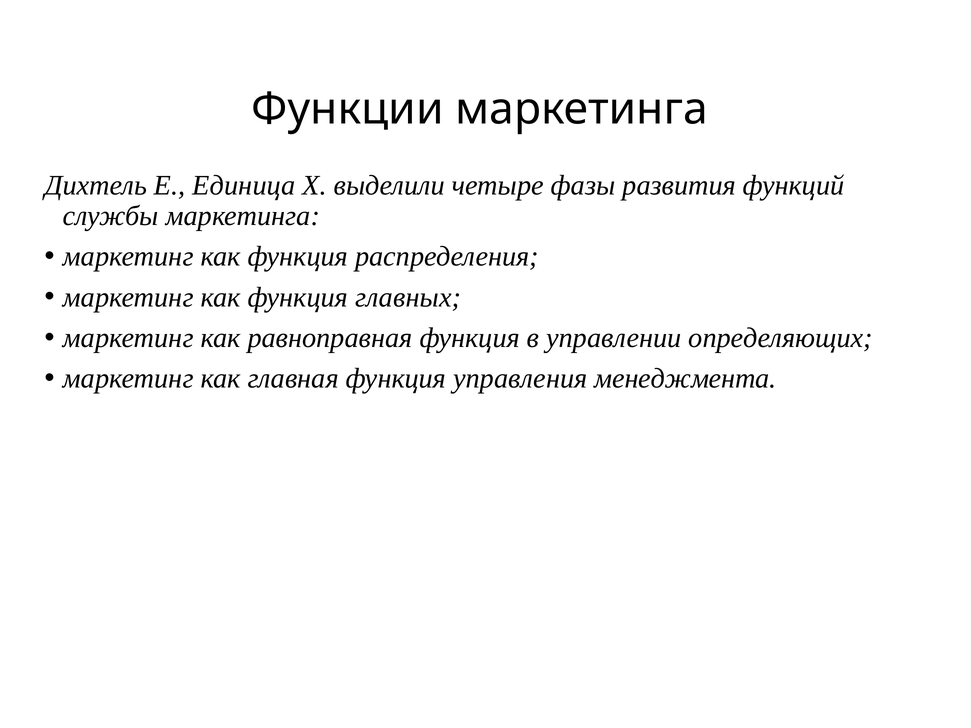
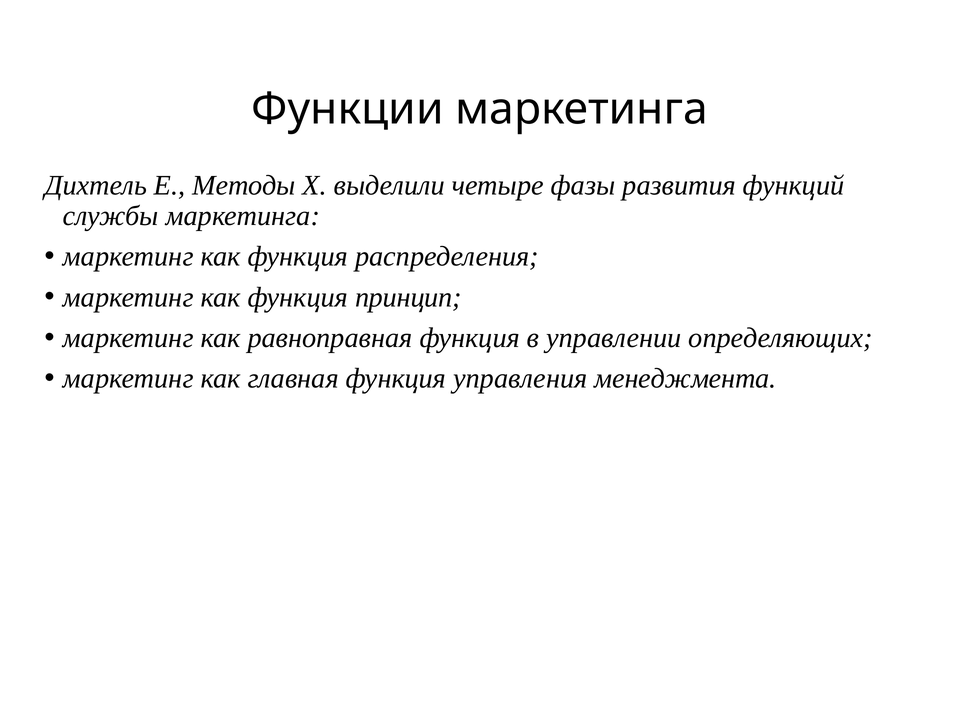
Единица: Единица -> Методы
главных: главных -> принцип
